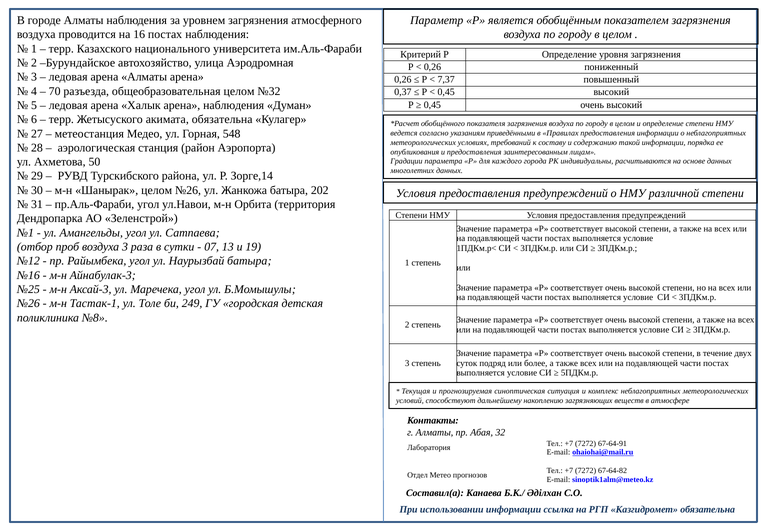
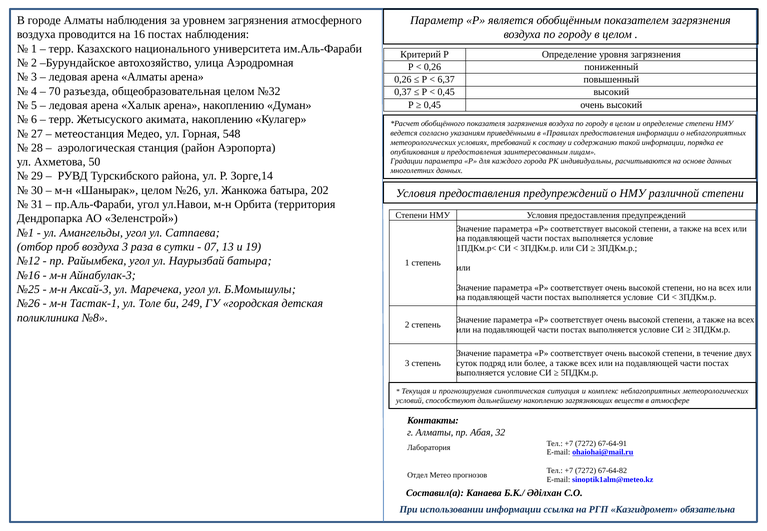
7,37: 7,37 -> 6,37
арена наблюдения: наблюдения -> накоплению
акимата обязательна: обязательна -> накоплению
